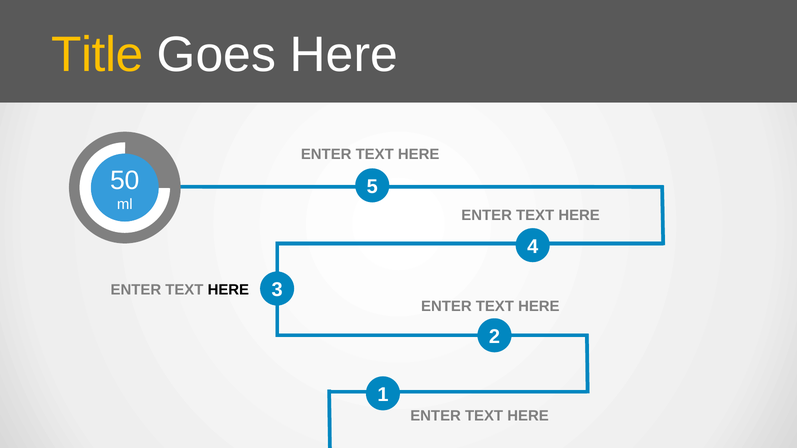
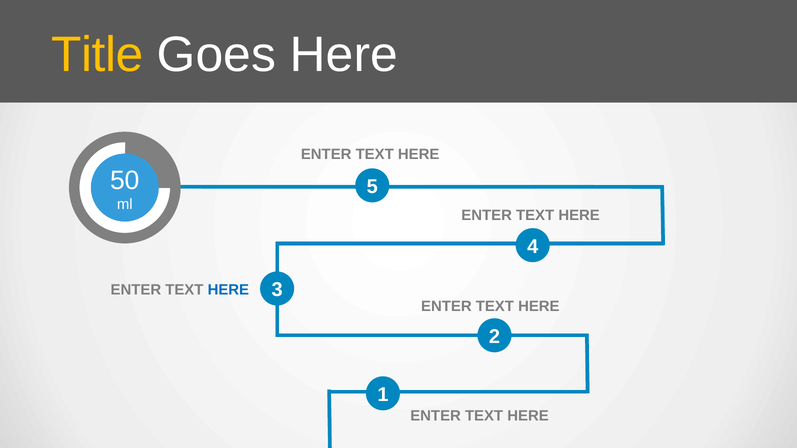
HERE at (228, 290) colour: black -> blue
